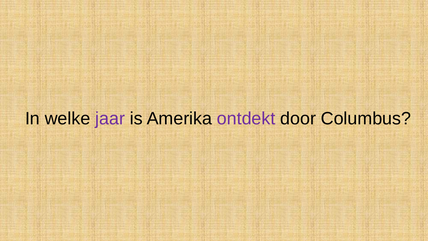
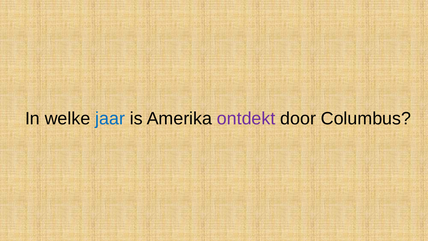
jaar colour: purple -> blue
